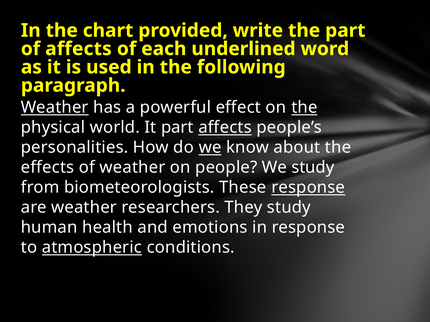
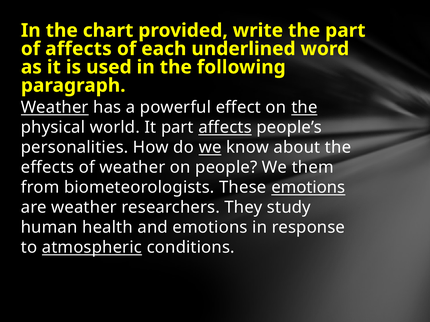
We study: study -> them
These response: response -> emotions
